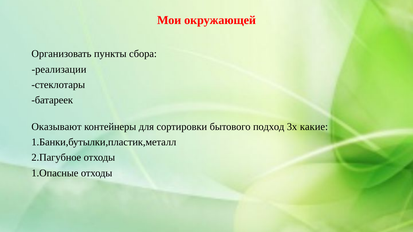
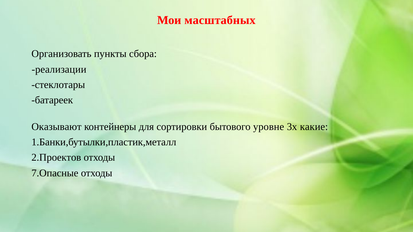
окружающей: окружающей -> масштабных
подход: подход -> уровне
2.Пагубное: 2.Пагубное -> 2.Проектов
1.Опасные: 1.Опасные -> 7.Опасные
